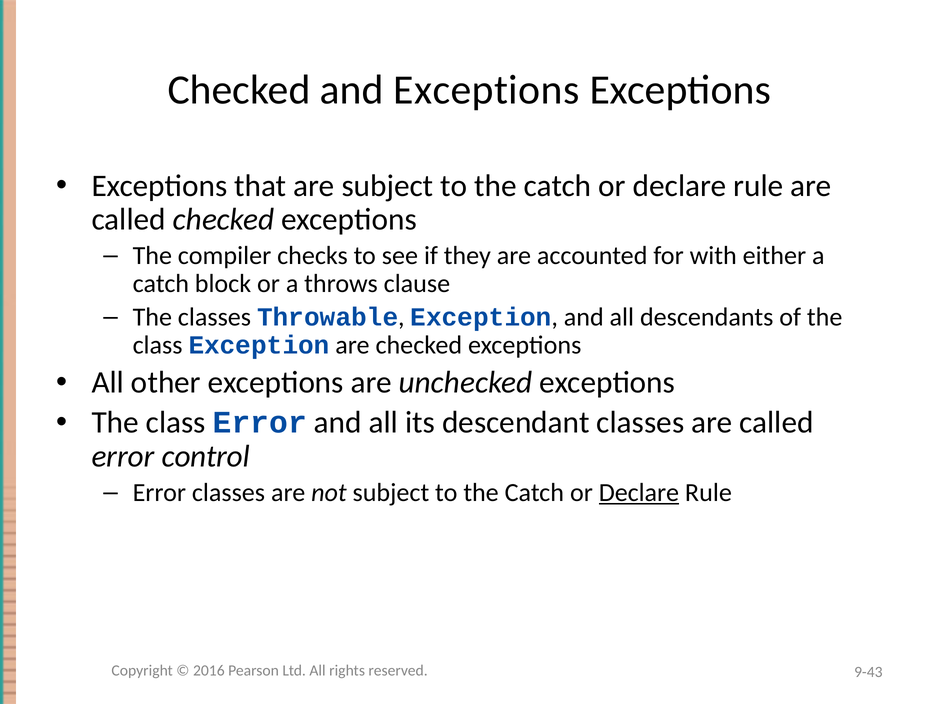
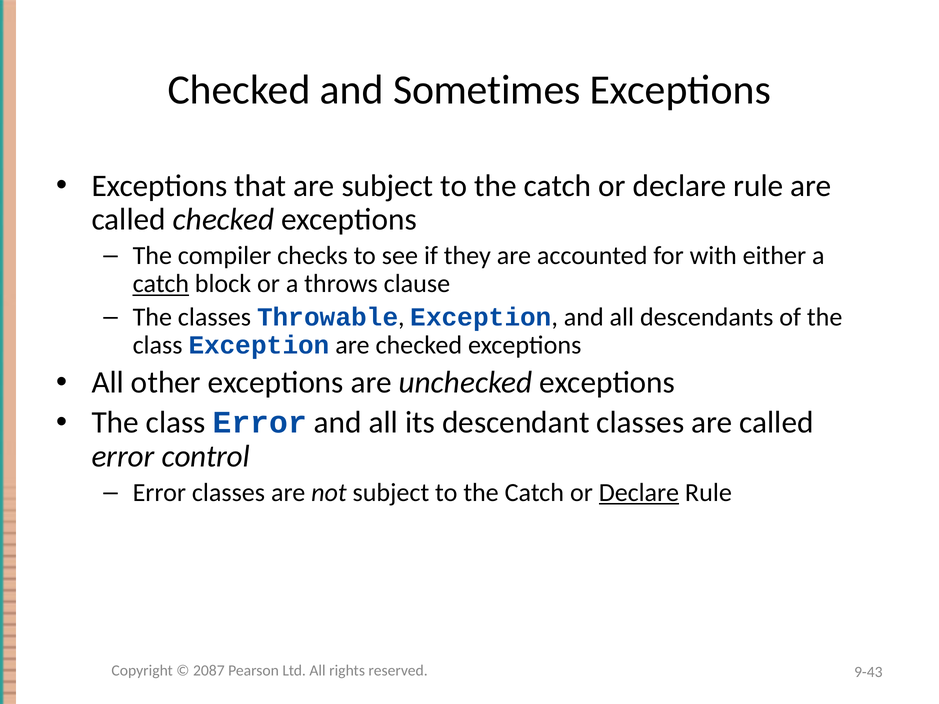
and Exceptions: Exceptions -> Sometimes
catch at (161, 284) underline: none -> present
2016: 2016 -> 2087
